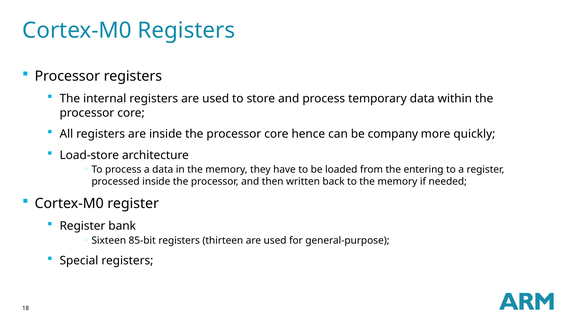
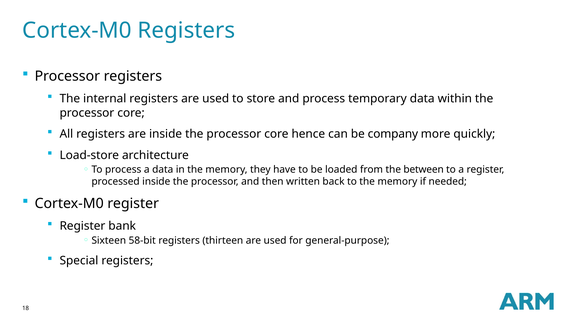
entering: entering -> between
85-bit: 85-bit -> 58-bit
